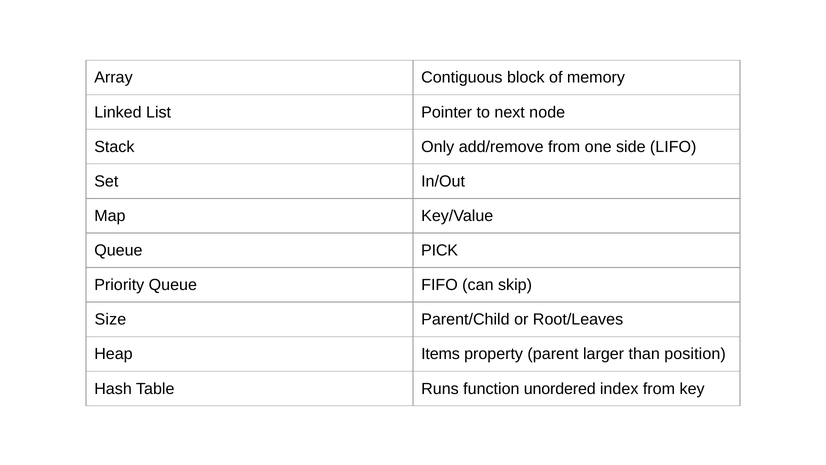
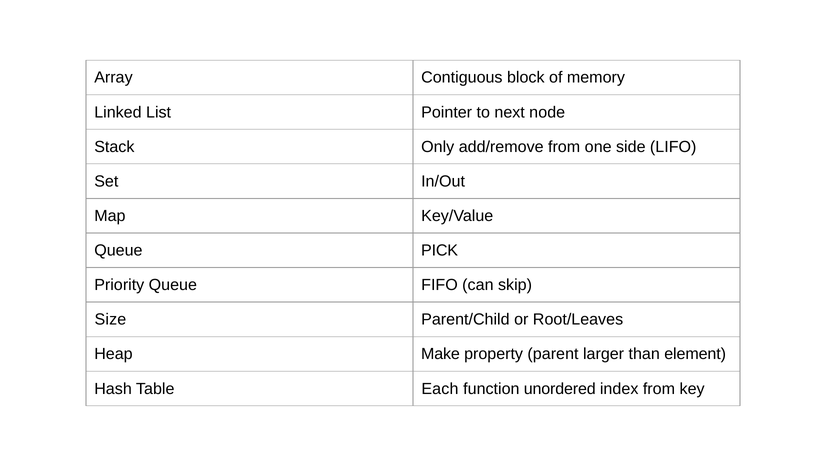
Items: Items -> Make
position: position -> element
Runs: Runs -> Each
